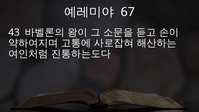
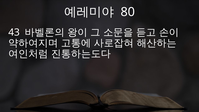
67: 67 -> 80
